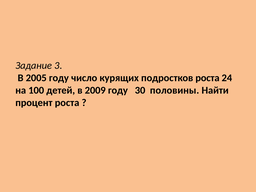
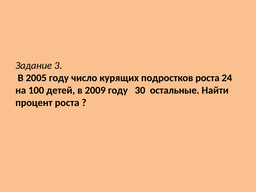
половины: половины -> остальные
